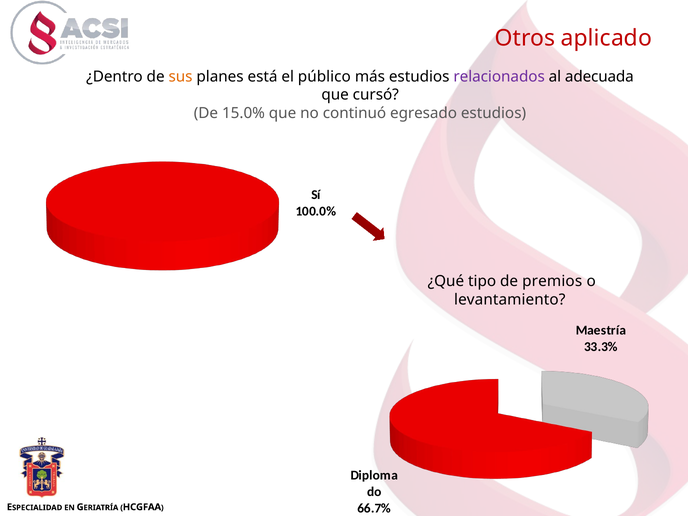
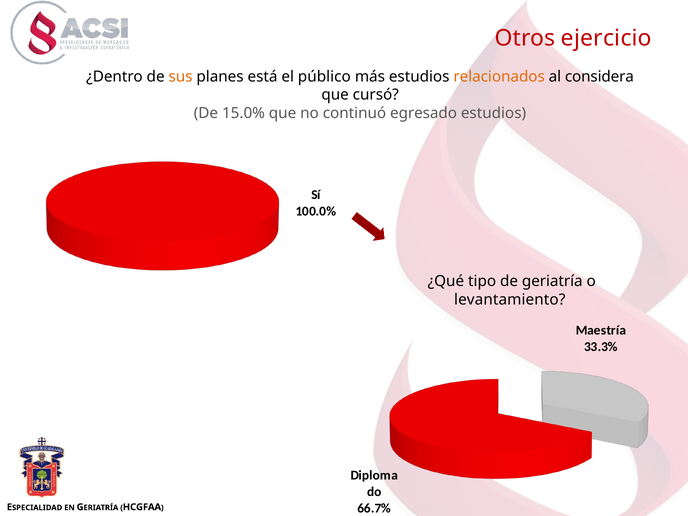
aplicado: aplicado -> ejercicio
relacionados colour: purple -> orange
adecuada: adecuada -> considera
de premios: premios -> geriatría
